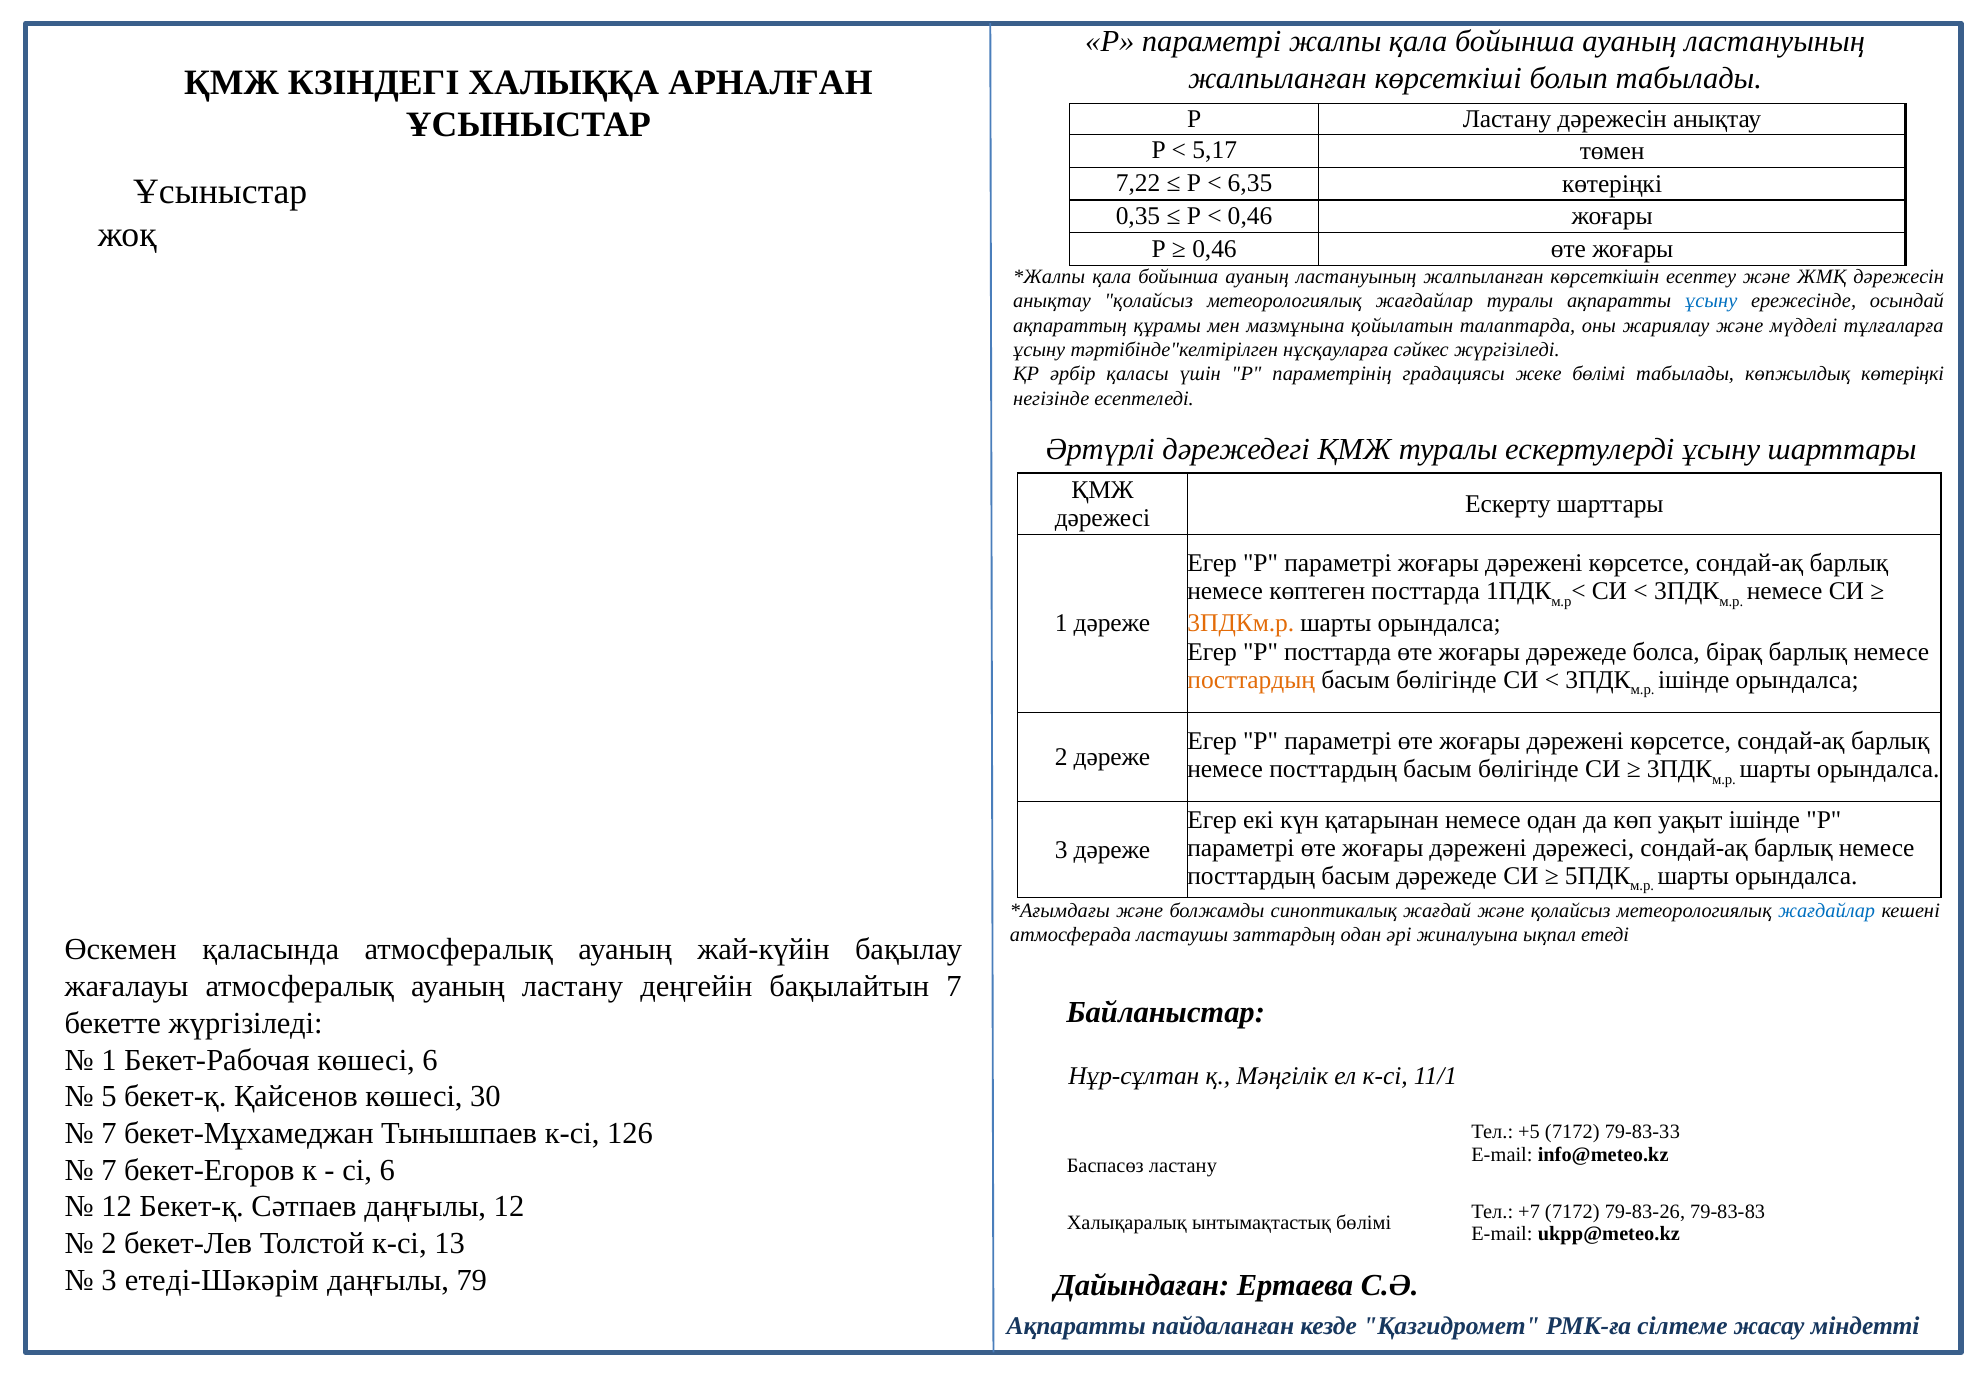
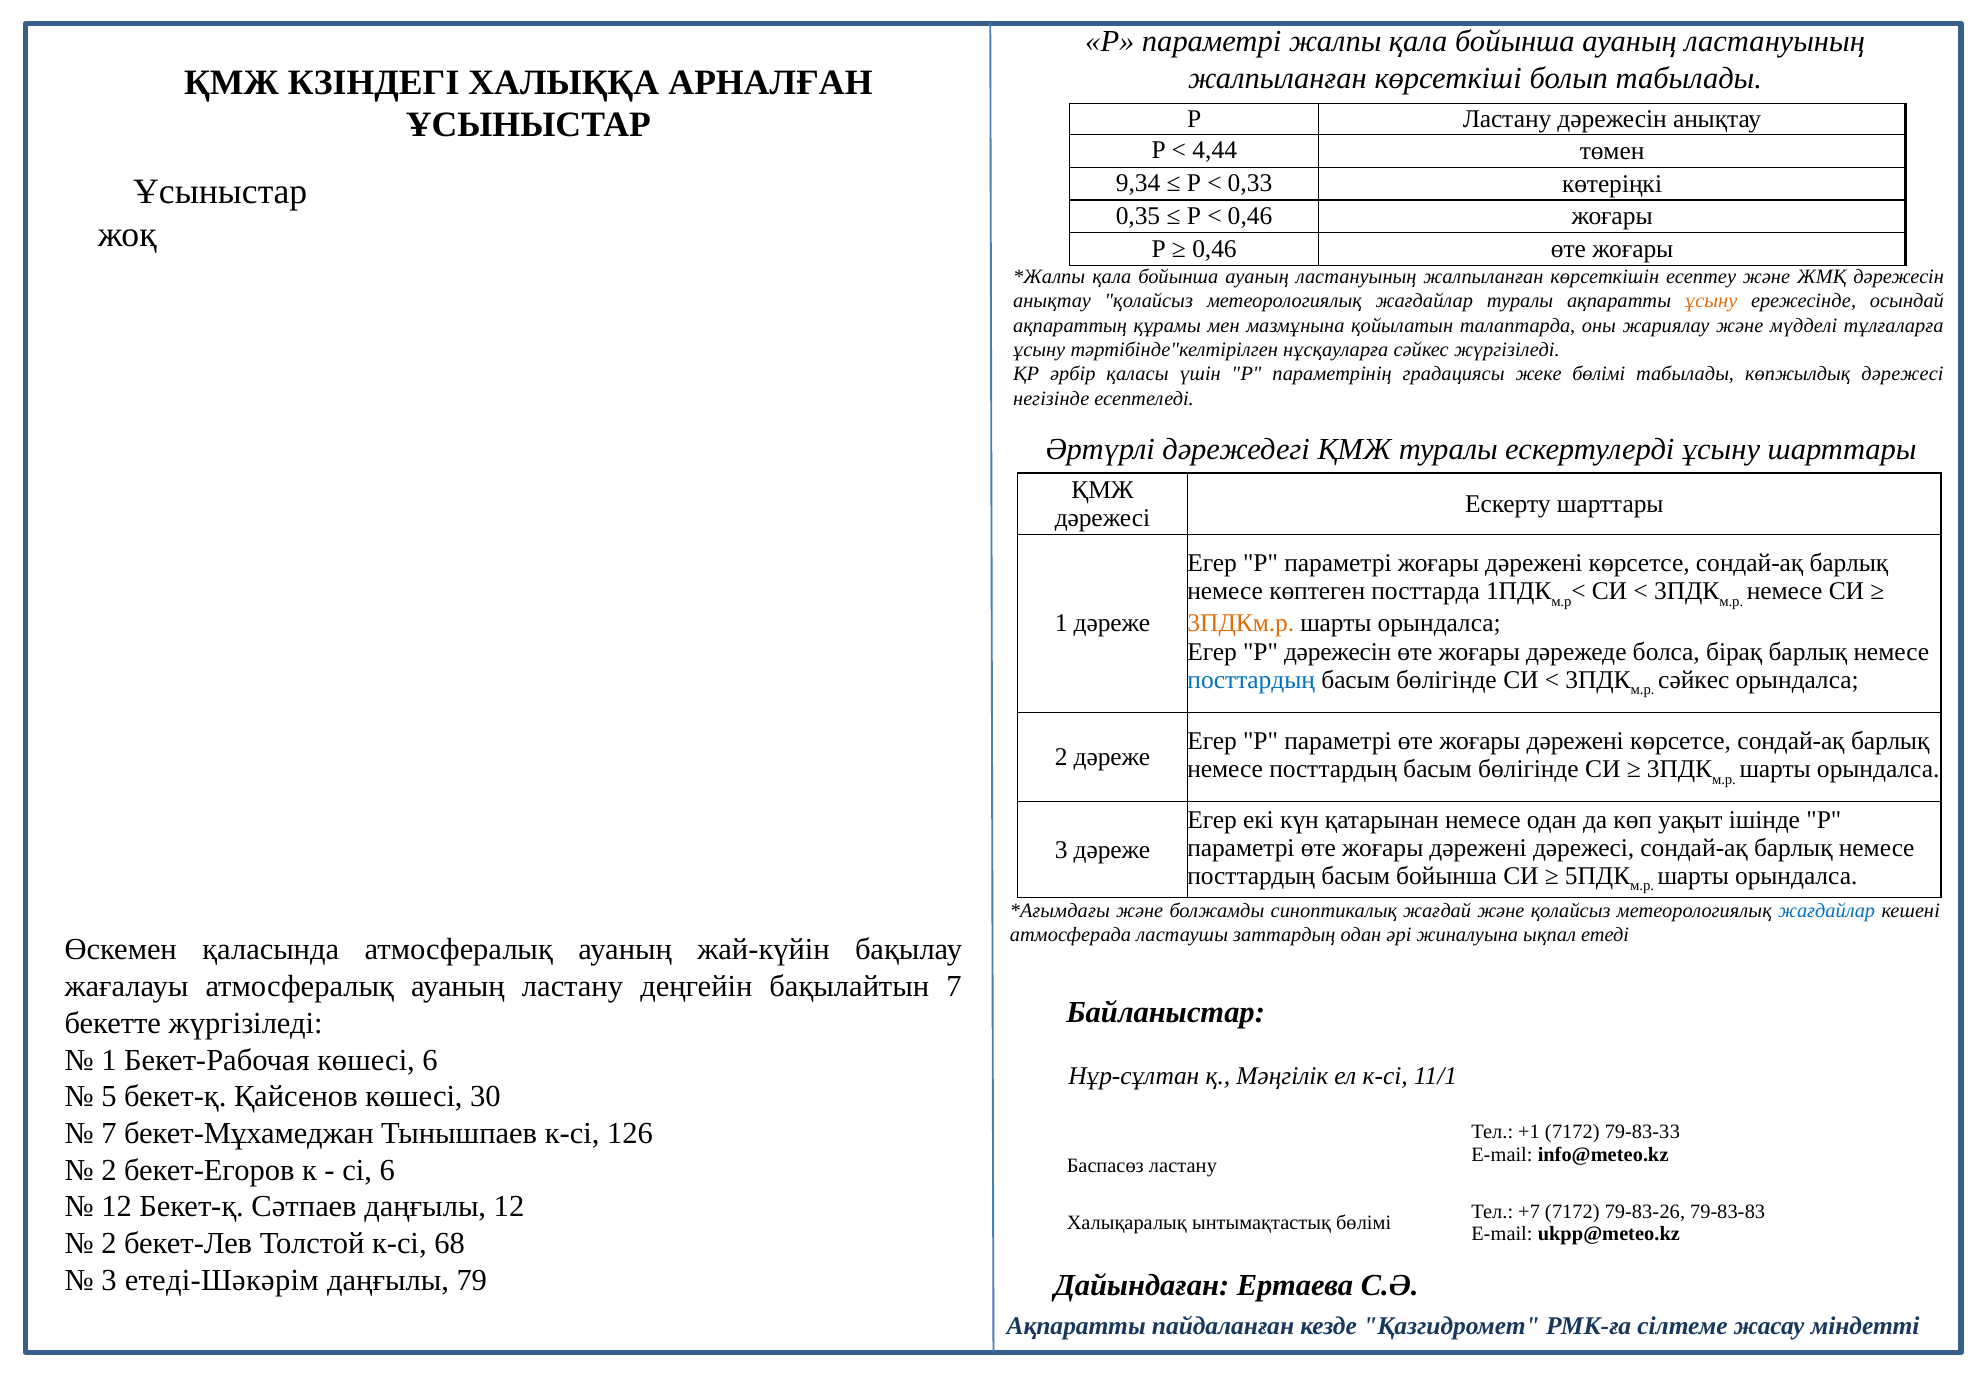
5,17: 5,17 -> 4,44
7,22: 7,22 -> 9,34
6,35: 6,35 -> 0,33
ұсыну at (1711, 301) colour: blue -> orange
көпжылдық көтеріңкі: көтеріңкі -> дәрежесі
P посттарда: посттарда -> дәрежесін
посттардың at (1251, 680) colour: orange -> blue
ішінде at (1694, 680): ішінде -> сәйкес
басым дәрежеде: дәрежеде -> бойынша
+5: +5 -> +1
7 at (109, 1170): 7 -> 2
13: 13 -> 68
